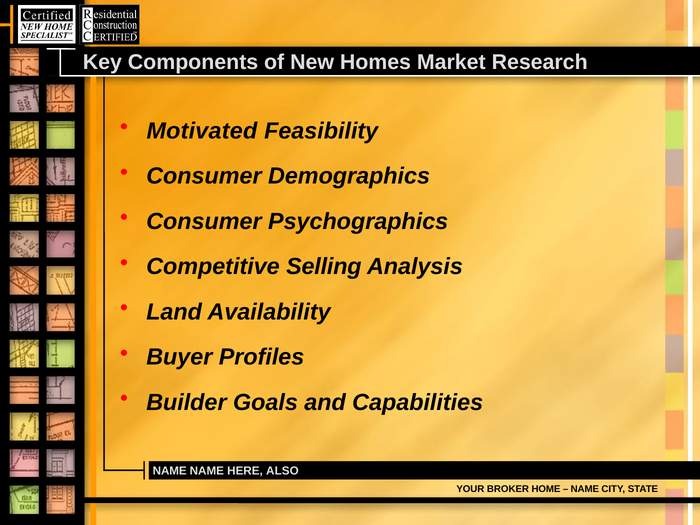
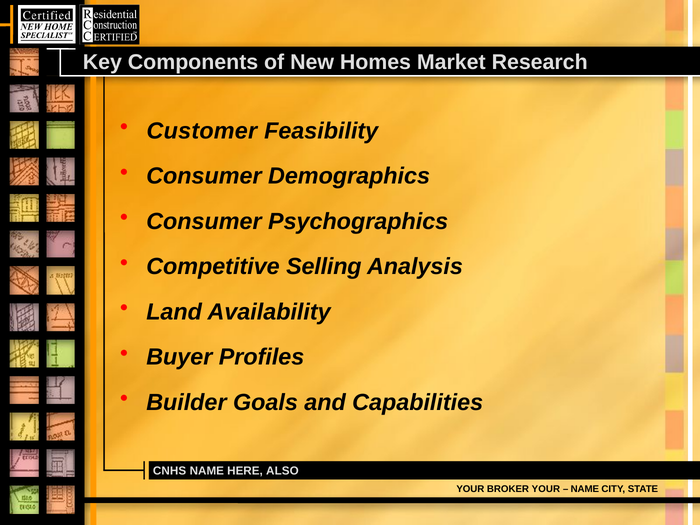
Motivated: Motivated -> Customer
NAME at (170, 471): NAME -> CNHS
HOME at (546, 489): HOME -> YOUR
